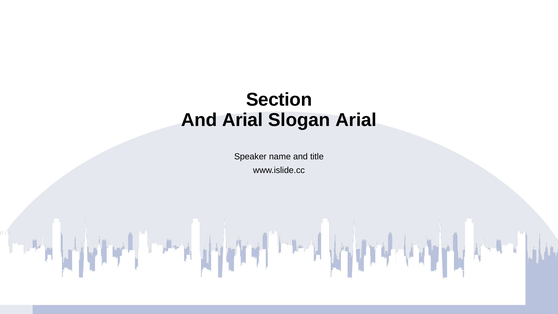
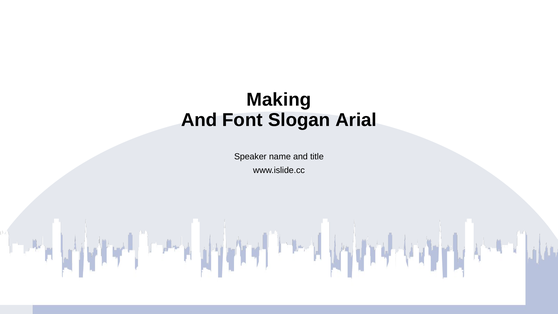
Section: Section -> Making
And Arial: Arial -> Font
